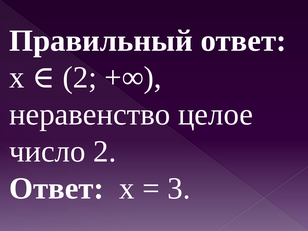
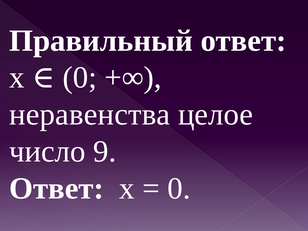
х 2: 2 -> 0
неравенство: неравенство -> неравенства
число 2: 2 -> 9
3 at (179, 188): 3 -> 0
